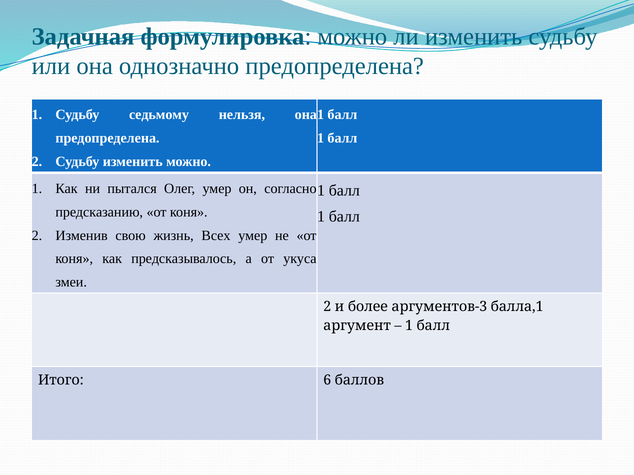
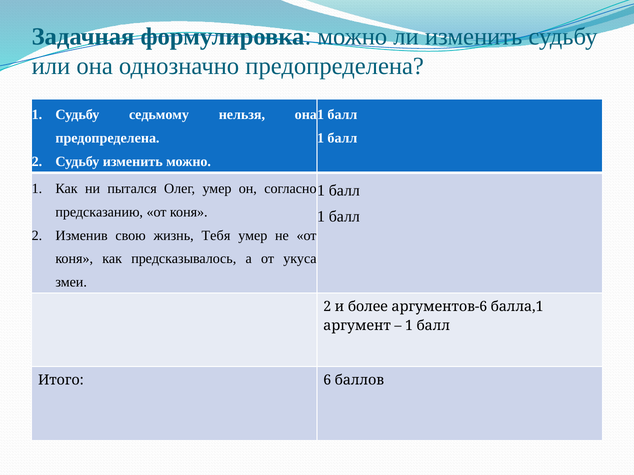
Всех: Всех -> Тебя
аргументов-3: аргументов-3 -> аргументов-6
